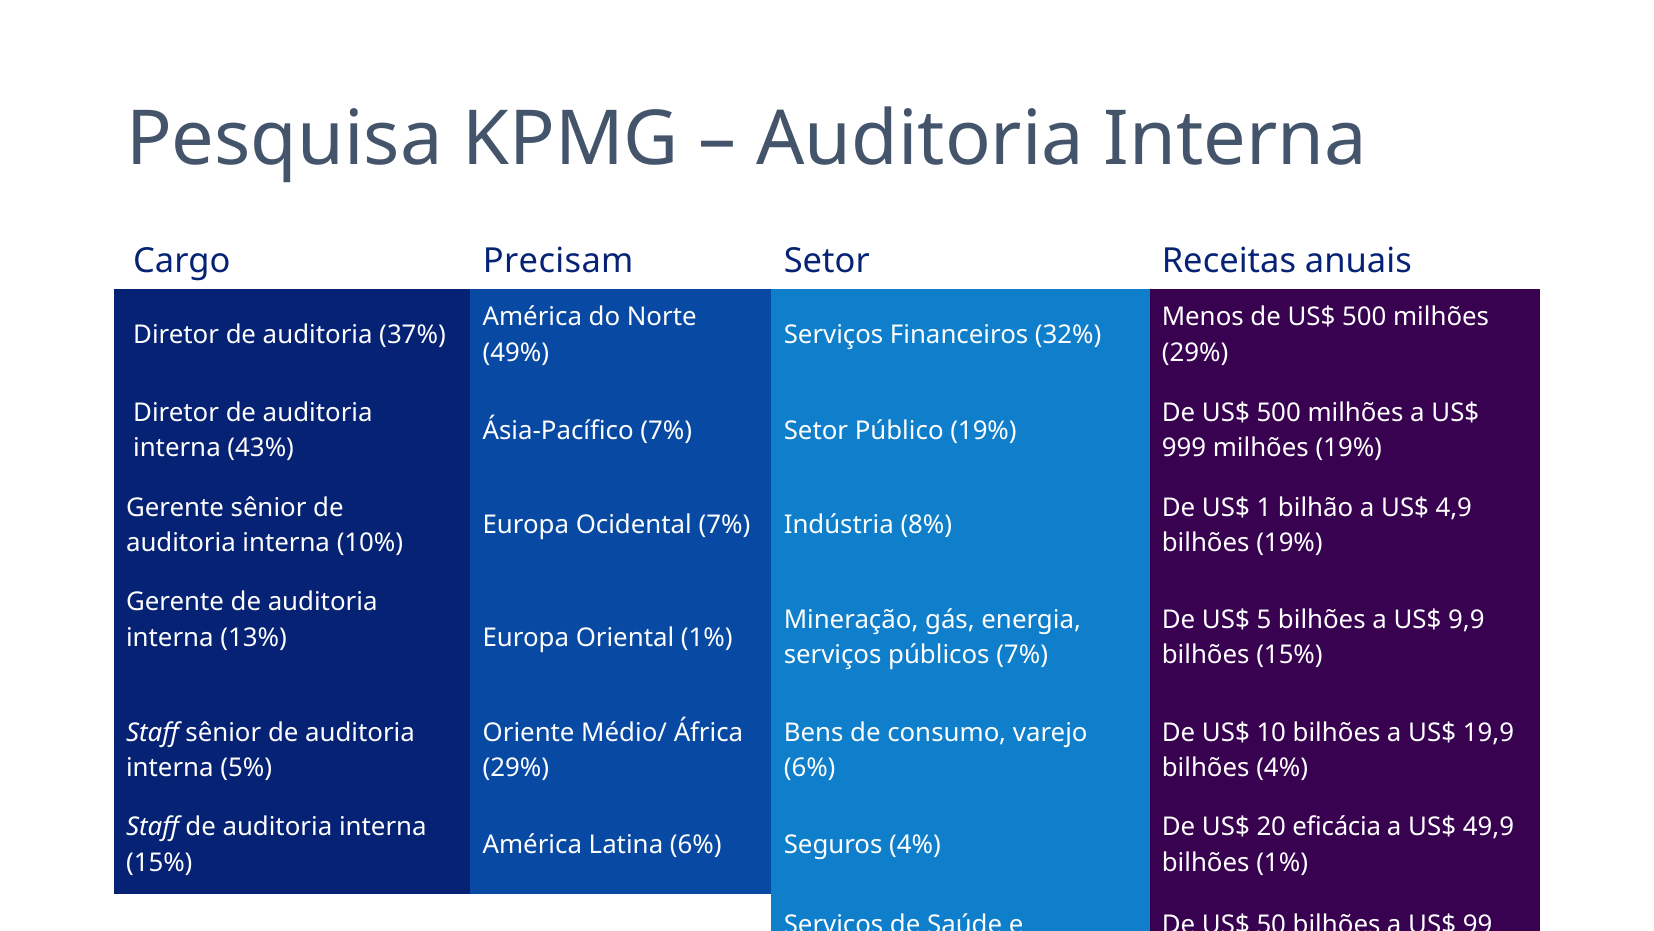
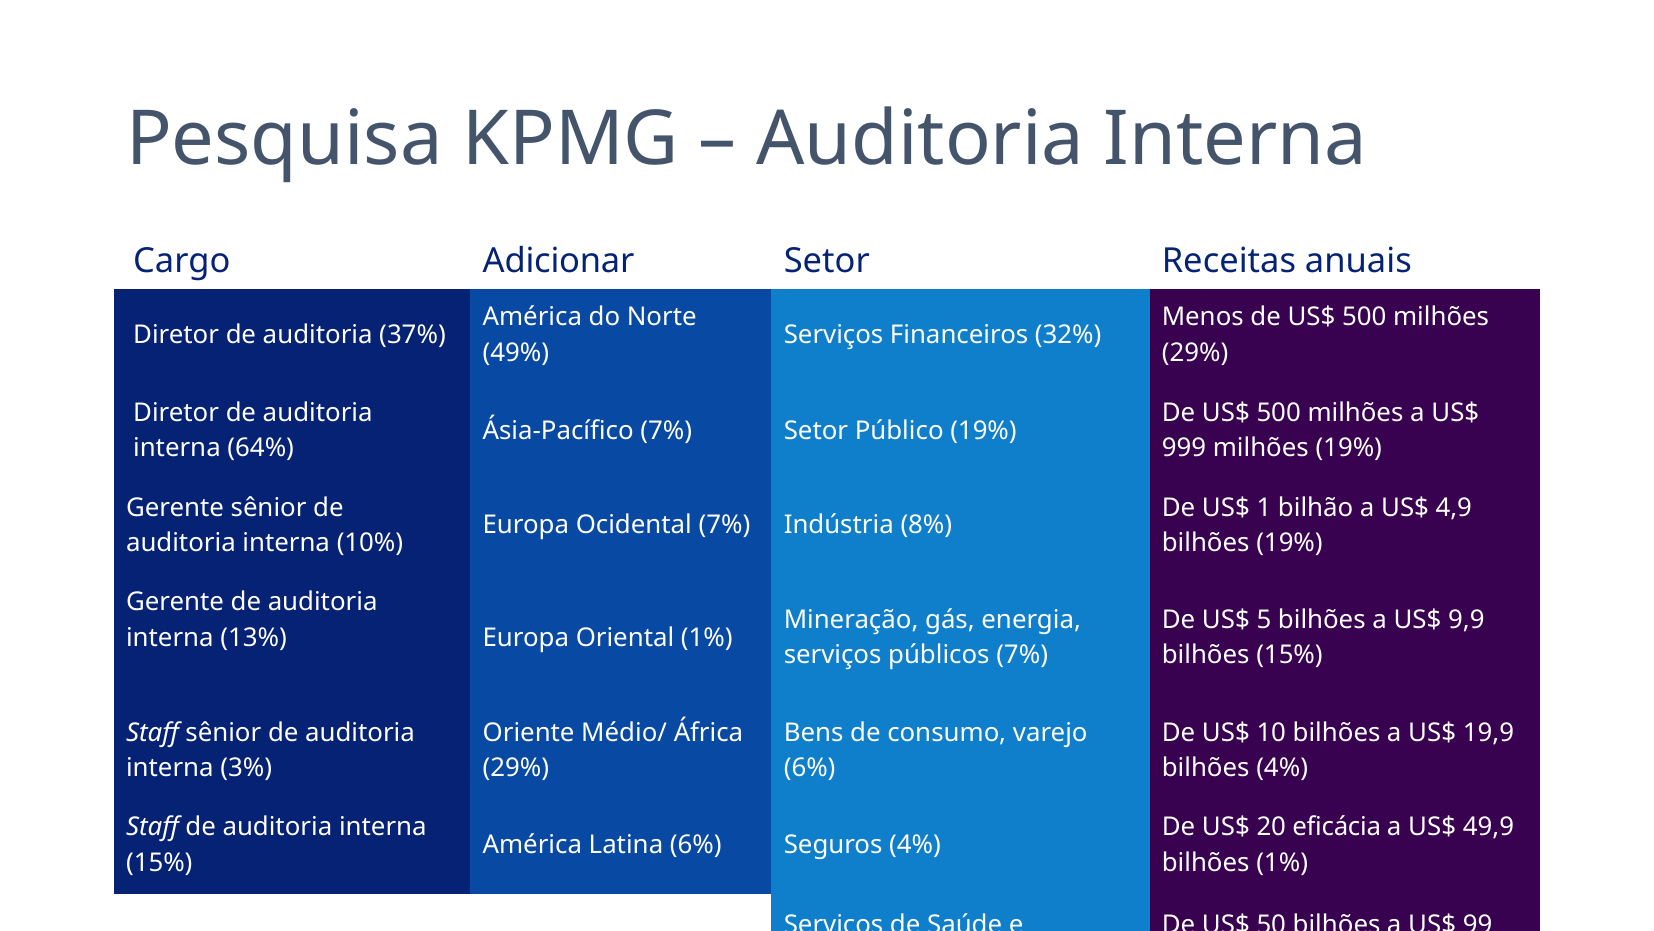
Precisam: Precisam -> Adicionar
43%: 43% -> 64%
5%: 5% -> 3%
